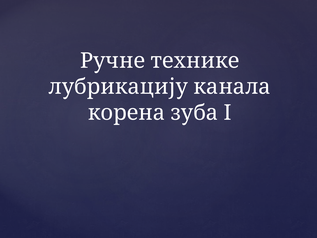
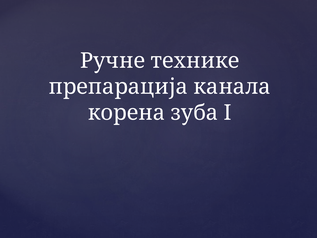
лубрикацију: лубрикацију -> препарација
